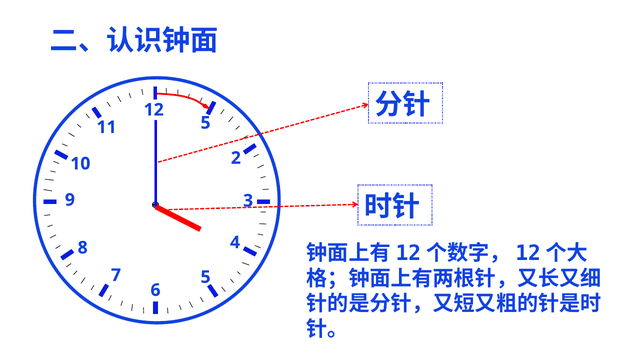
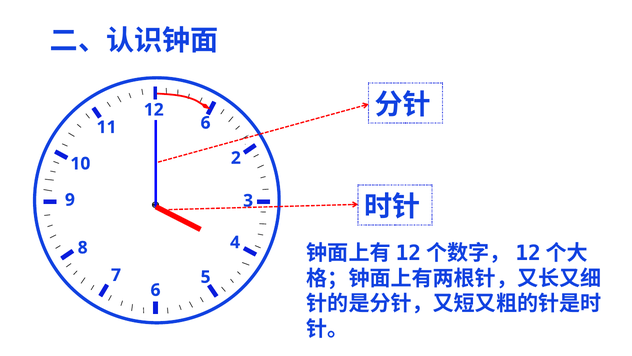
11 5: 5 -> 6
